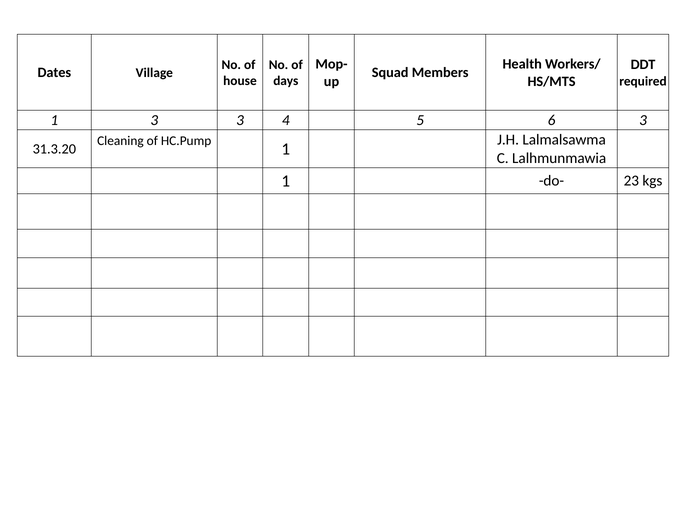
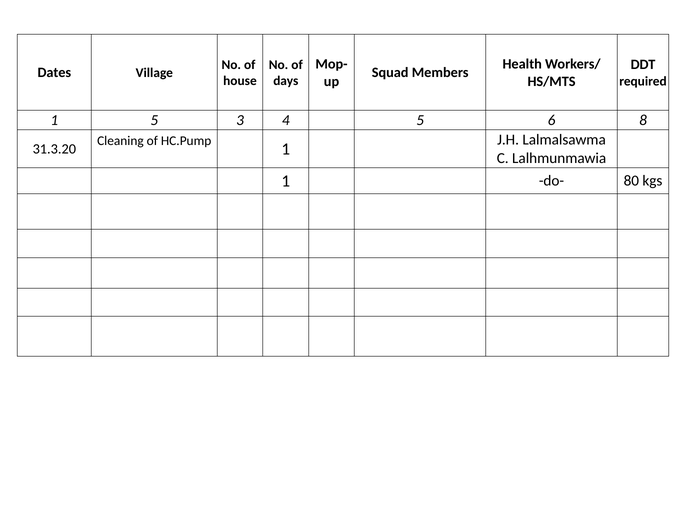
1 3: 3 -> 5
6 3: 3 -> 8
23: 23 -> 80
